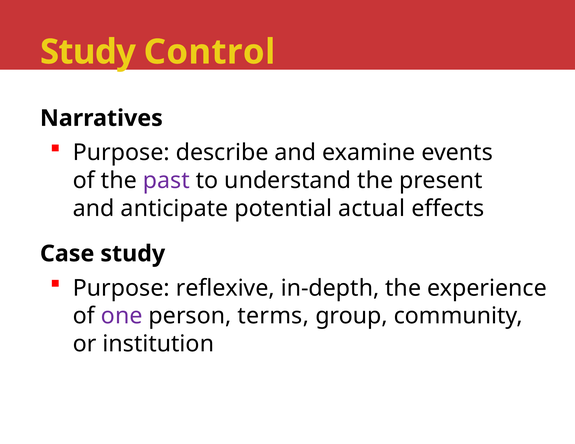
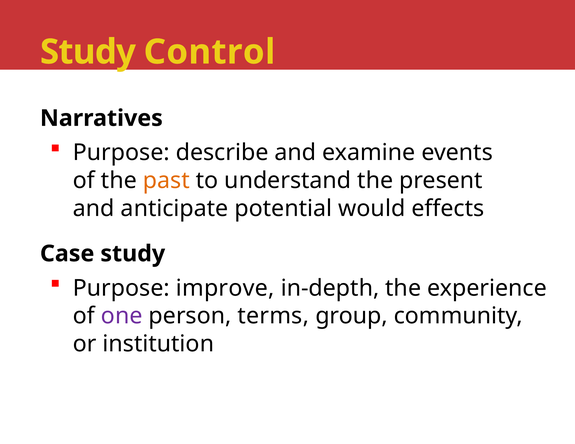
past colour: purple -> orange
actual: actual -> would
reflexive: reflexive -> improve
